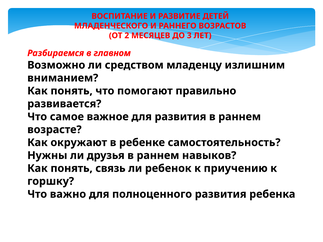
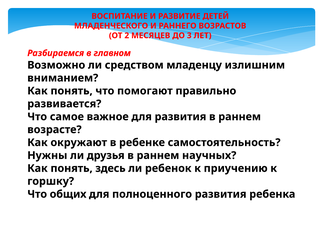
навыков: навыков -> научных
связь: связь -> здесь
важно: важно -> общих
